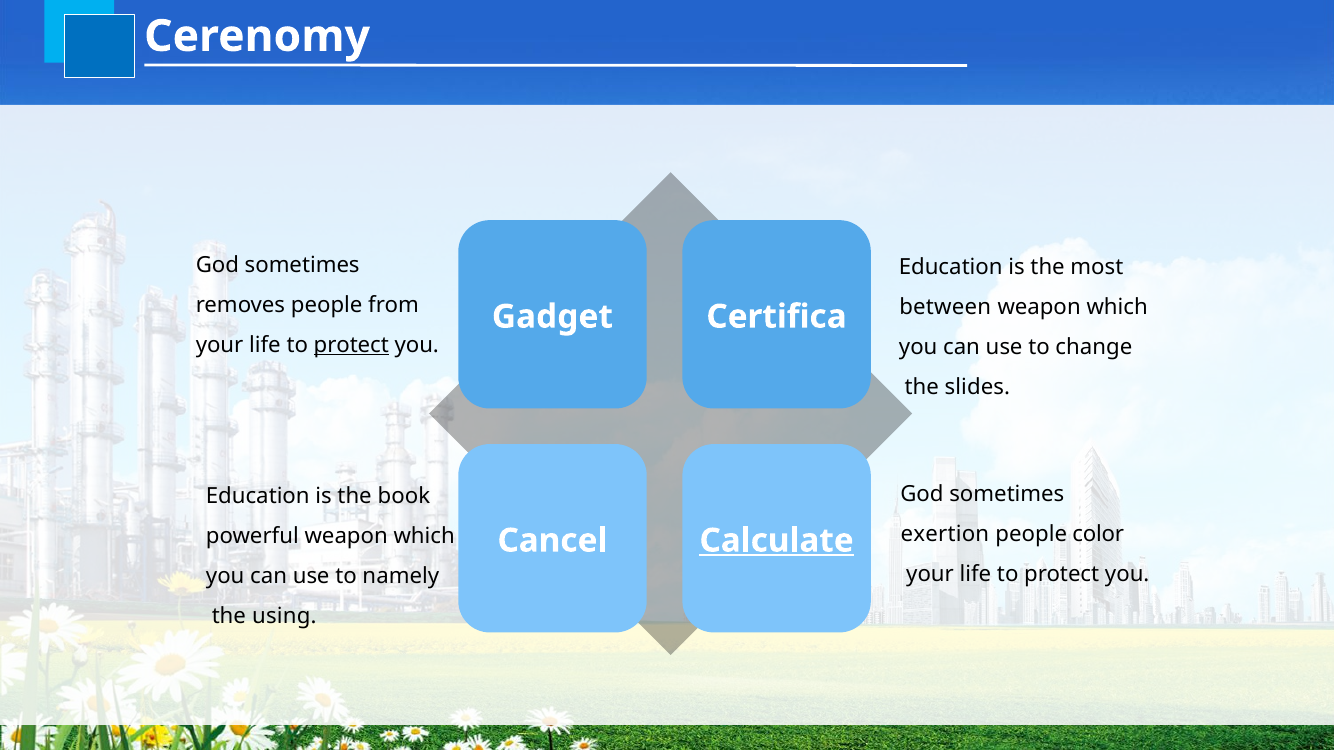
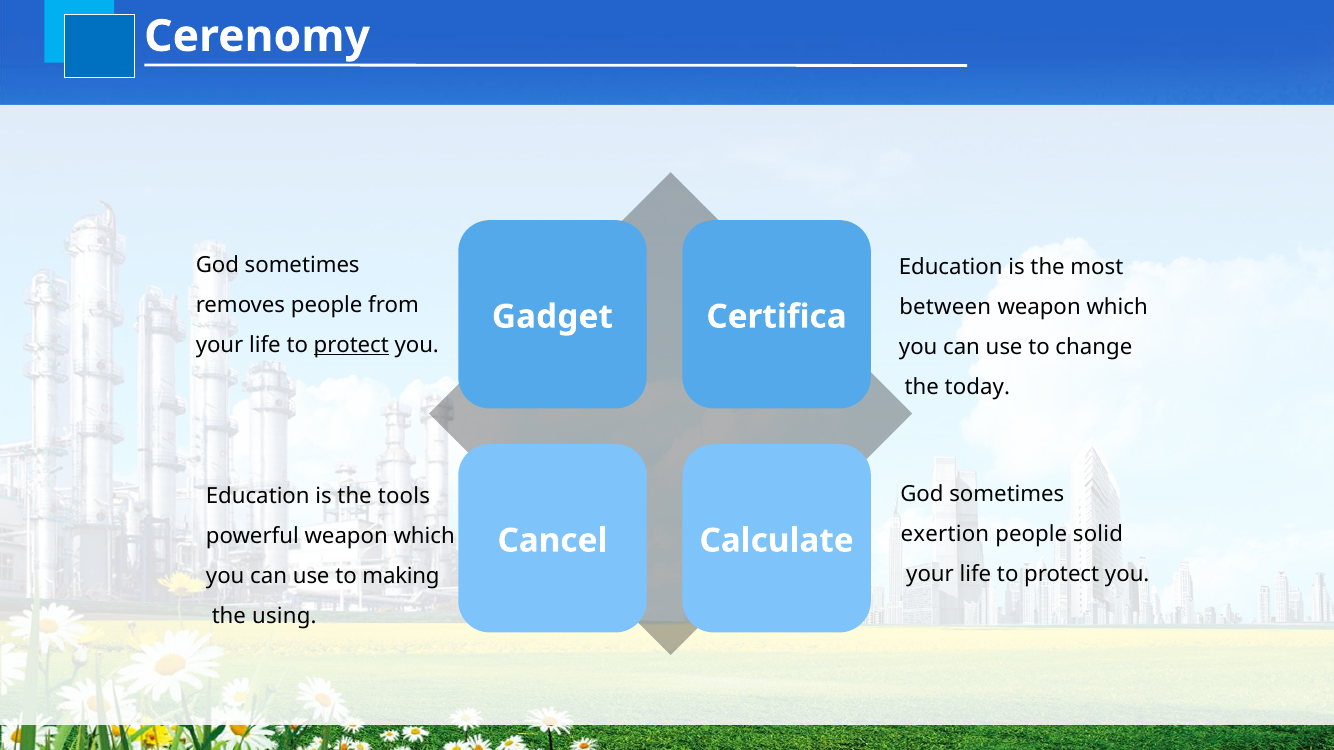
slides: slides -> today
book: book -> tools
color: color -> solid
Calculate underline: present -> none
namely: namely -> making
